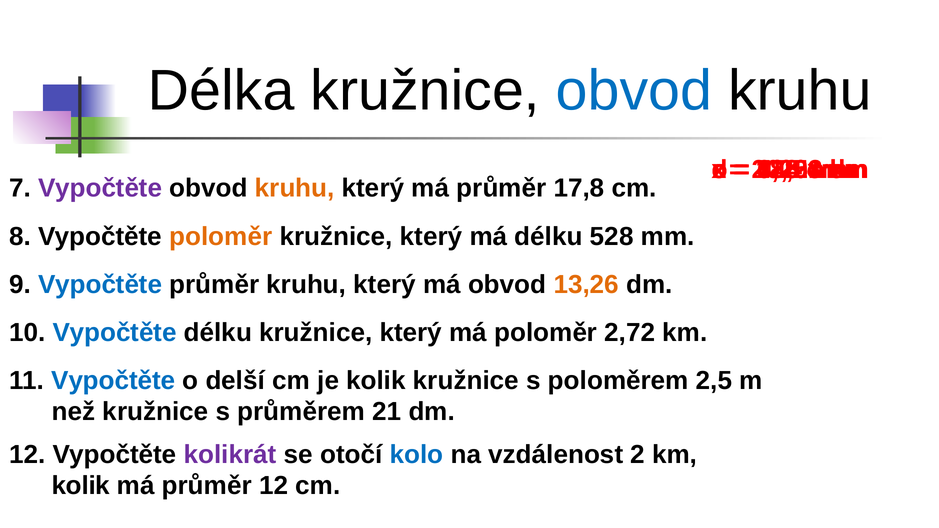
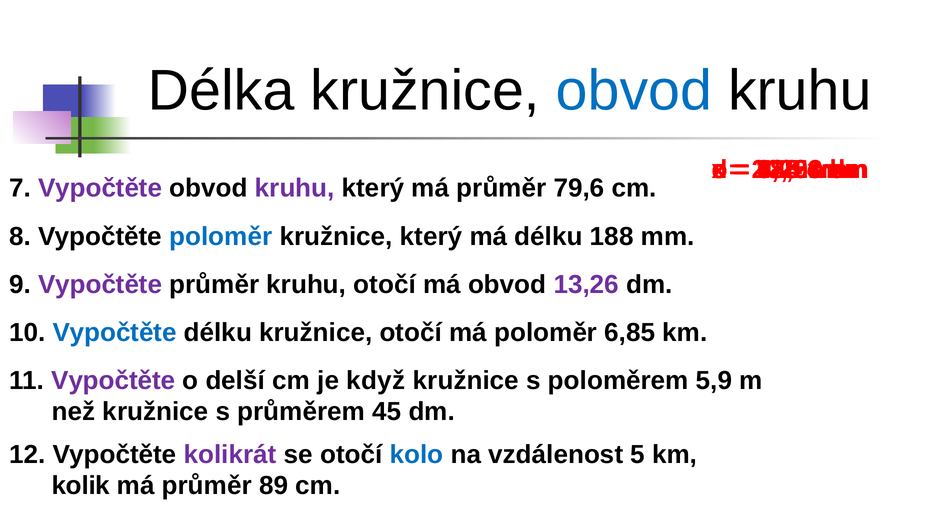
kruhu at (295, 188) colour: orange -> purple
17,8: 17,8 -> 79,6
poloměr at (221, 236) colour: orange -> blue
délku 528: 528 -> 188
Vypočtěte at (100, 285) colour: blue -> purple
průměr kruhu který: který -> otočí
13,26 colour: orange -> purple
délku kružnice který: který -> otočí
2,72: 2,72 -> 6,85
Vypočtěte at (113, 381) colour: blue -> purple
je kolik: kolik -> když
2,5: 2,5 -> 5,9
21: 21 -> 45
2: 2 -> 5
průměr 12: 12 -> 89
